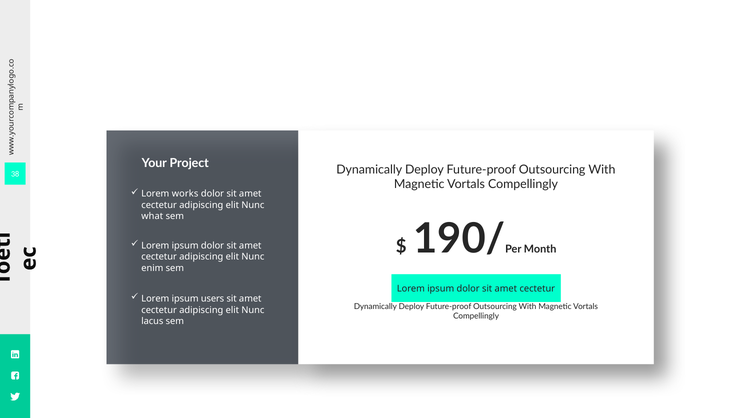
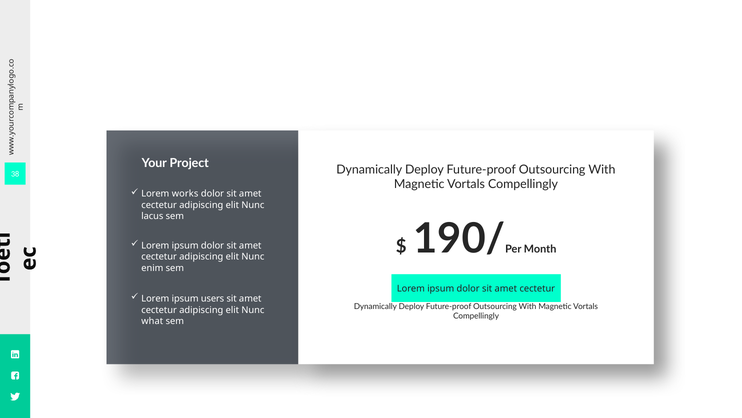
what: what -> lacus
lacus: lacus -> what
